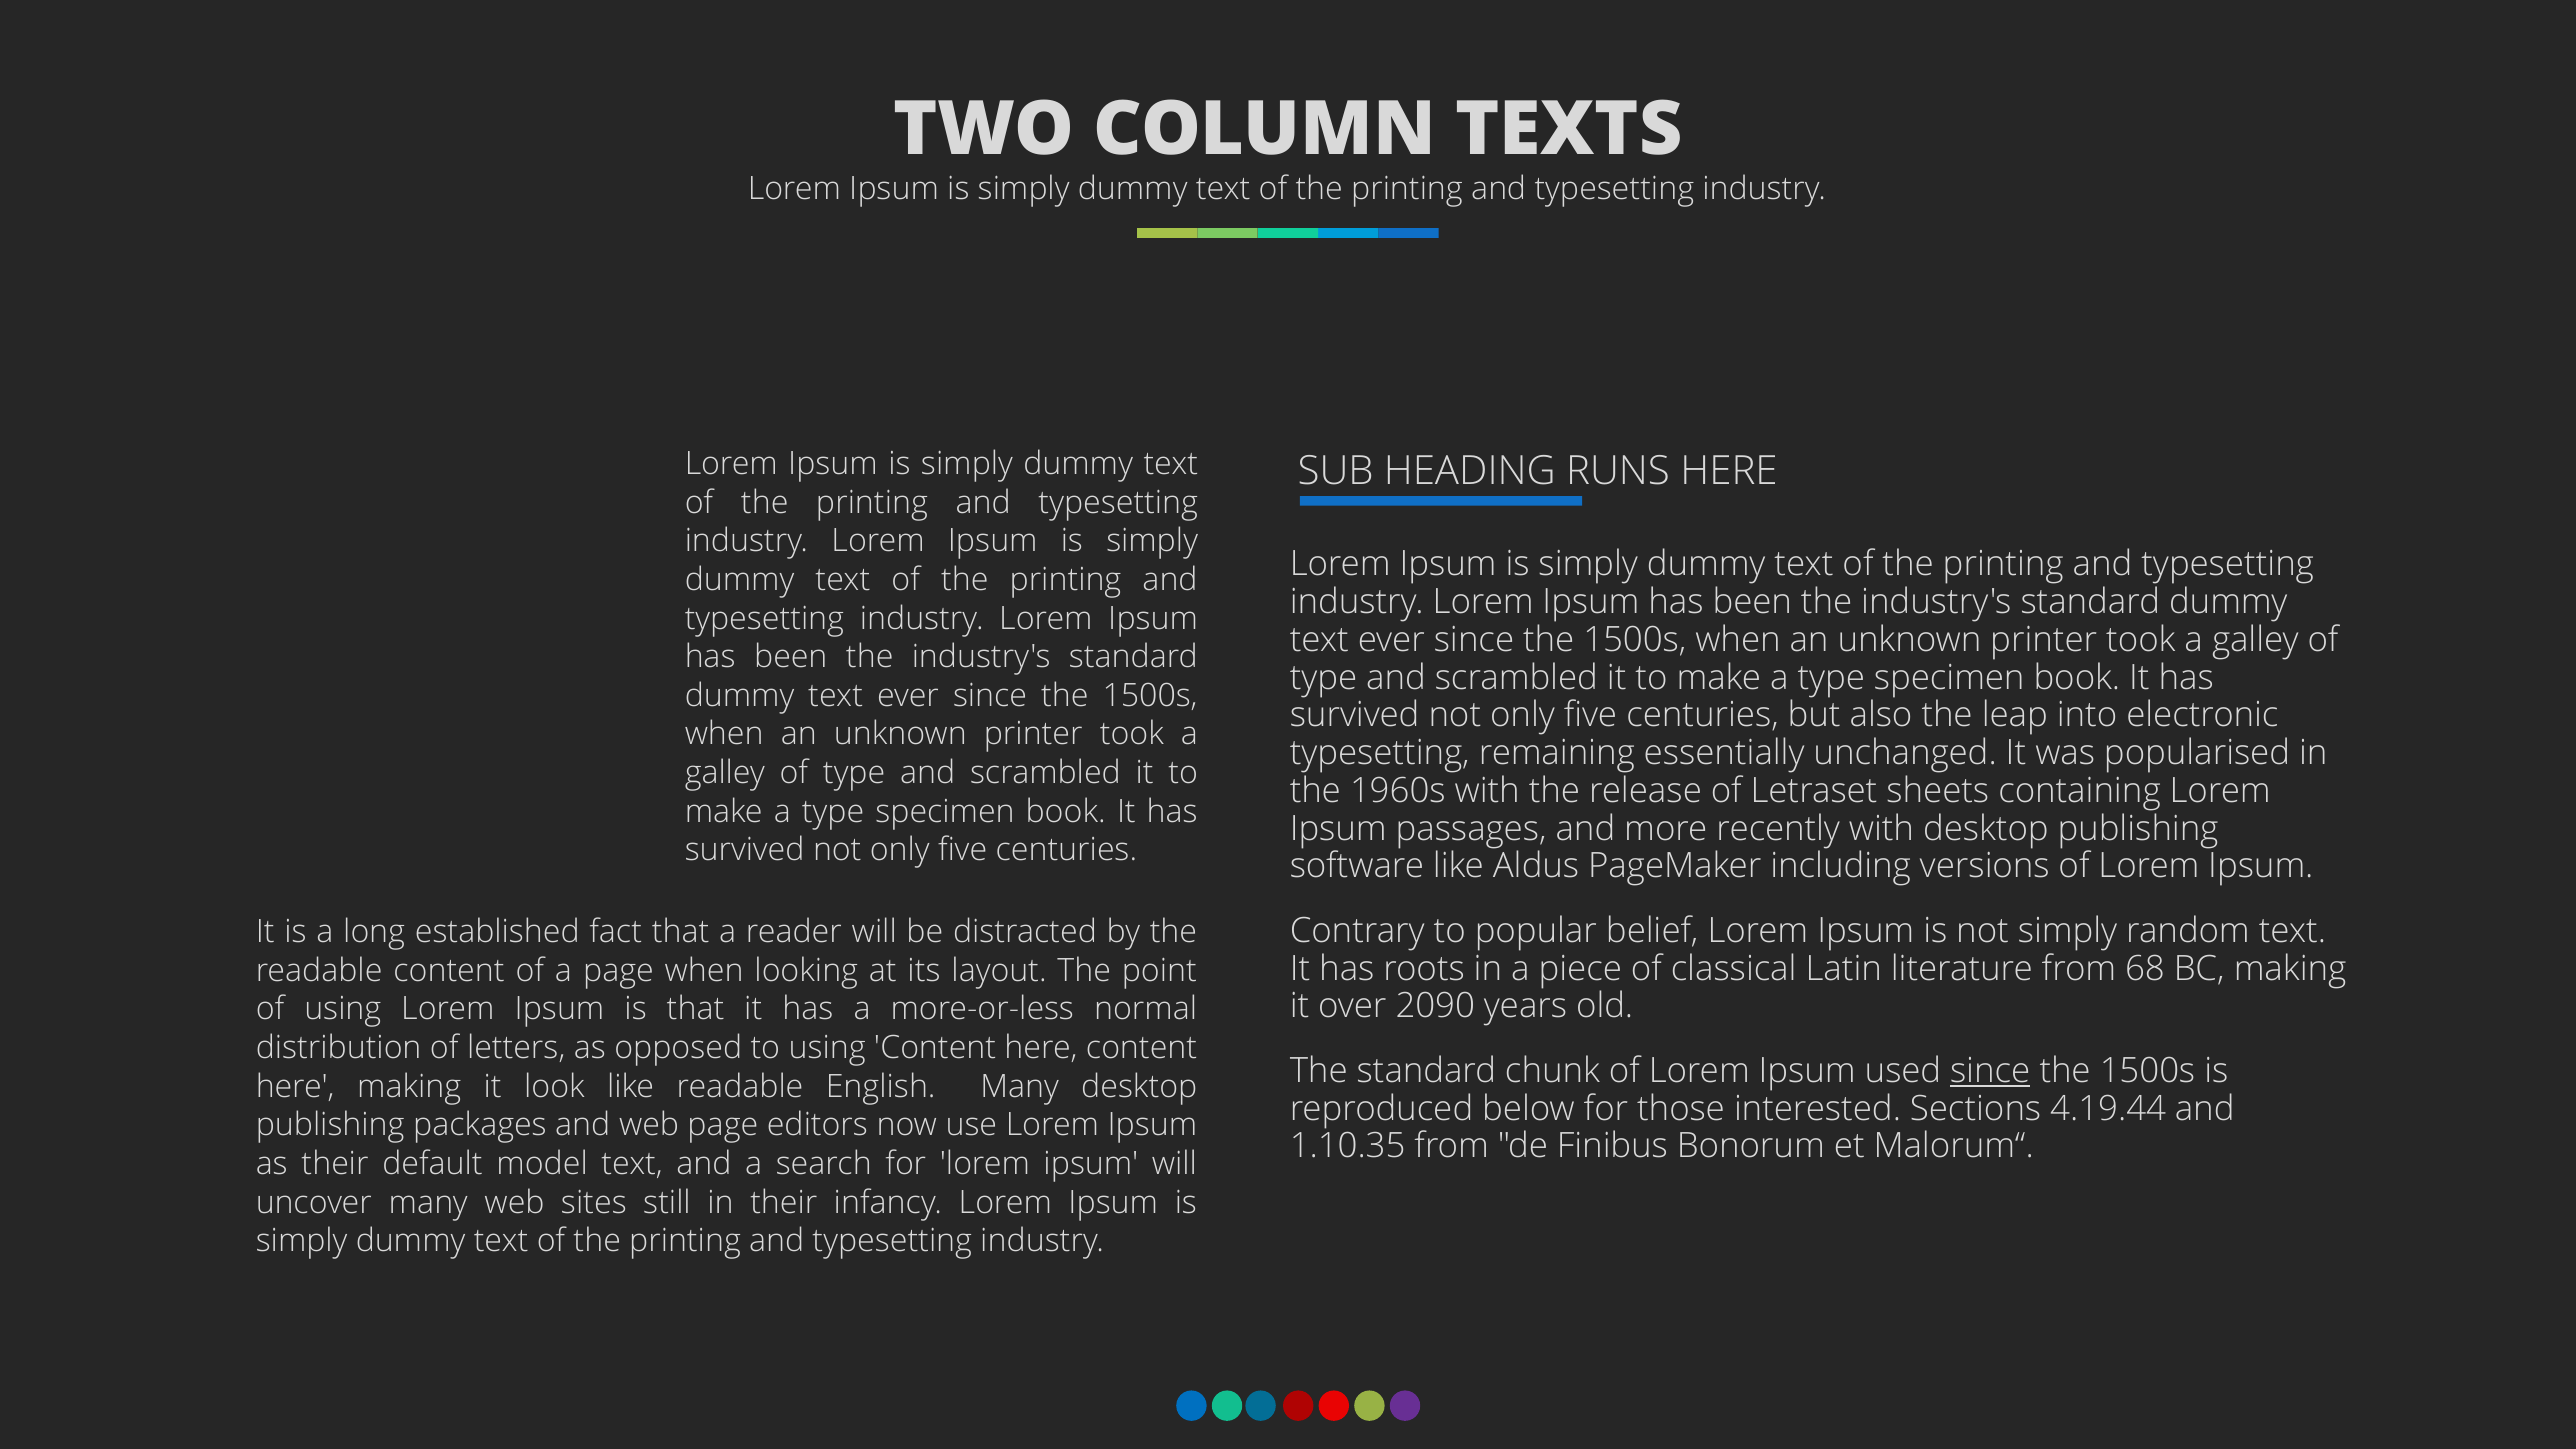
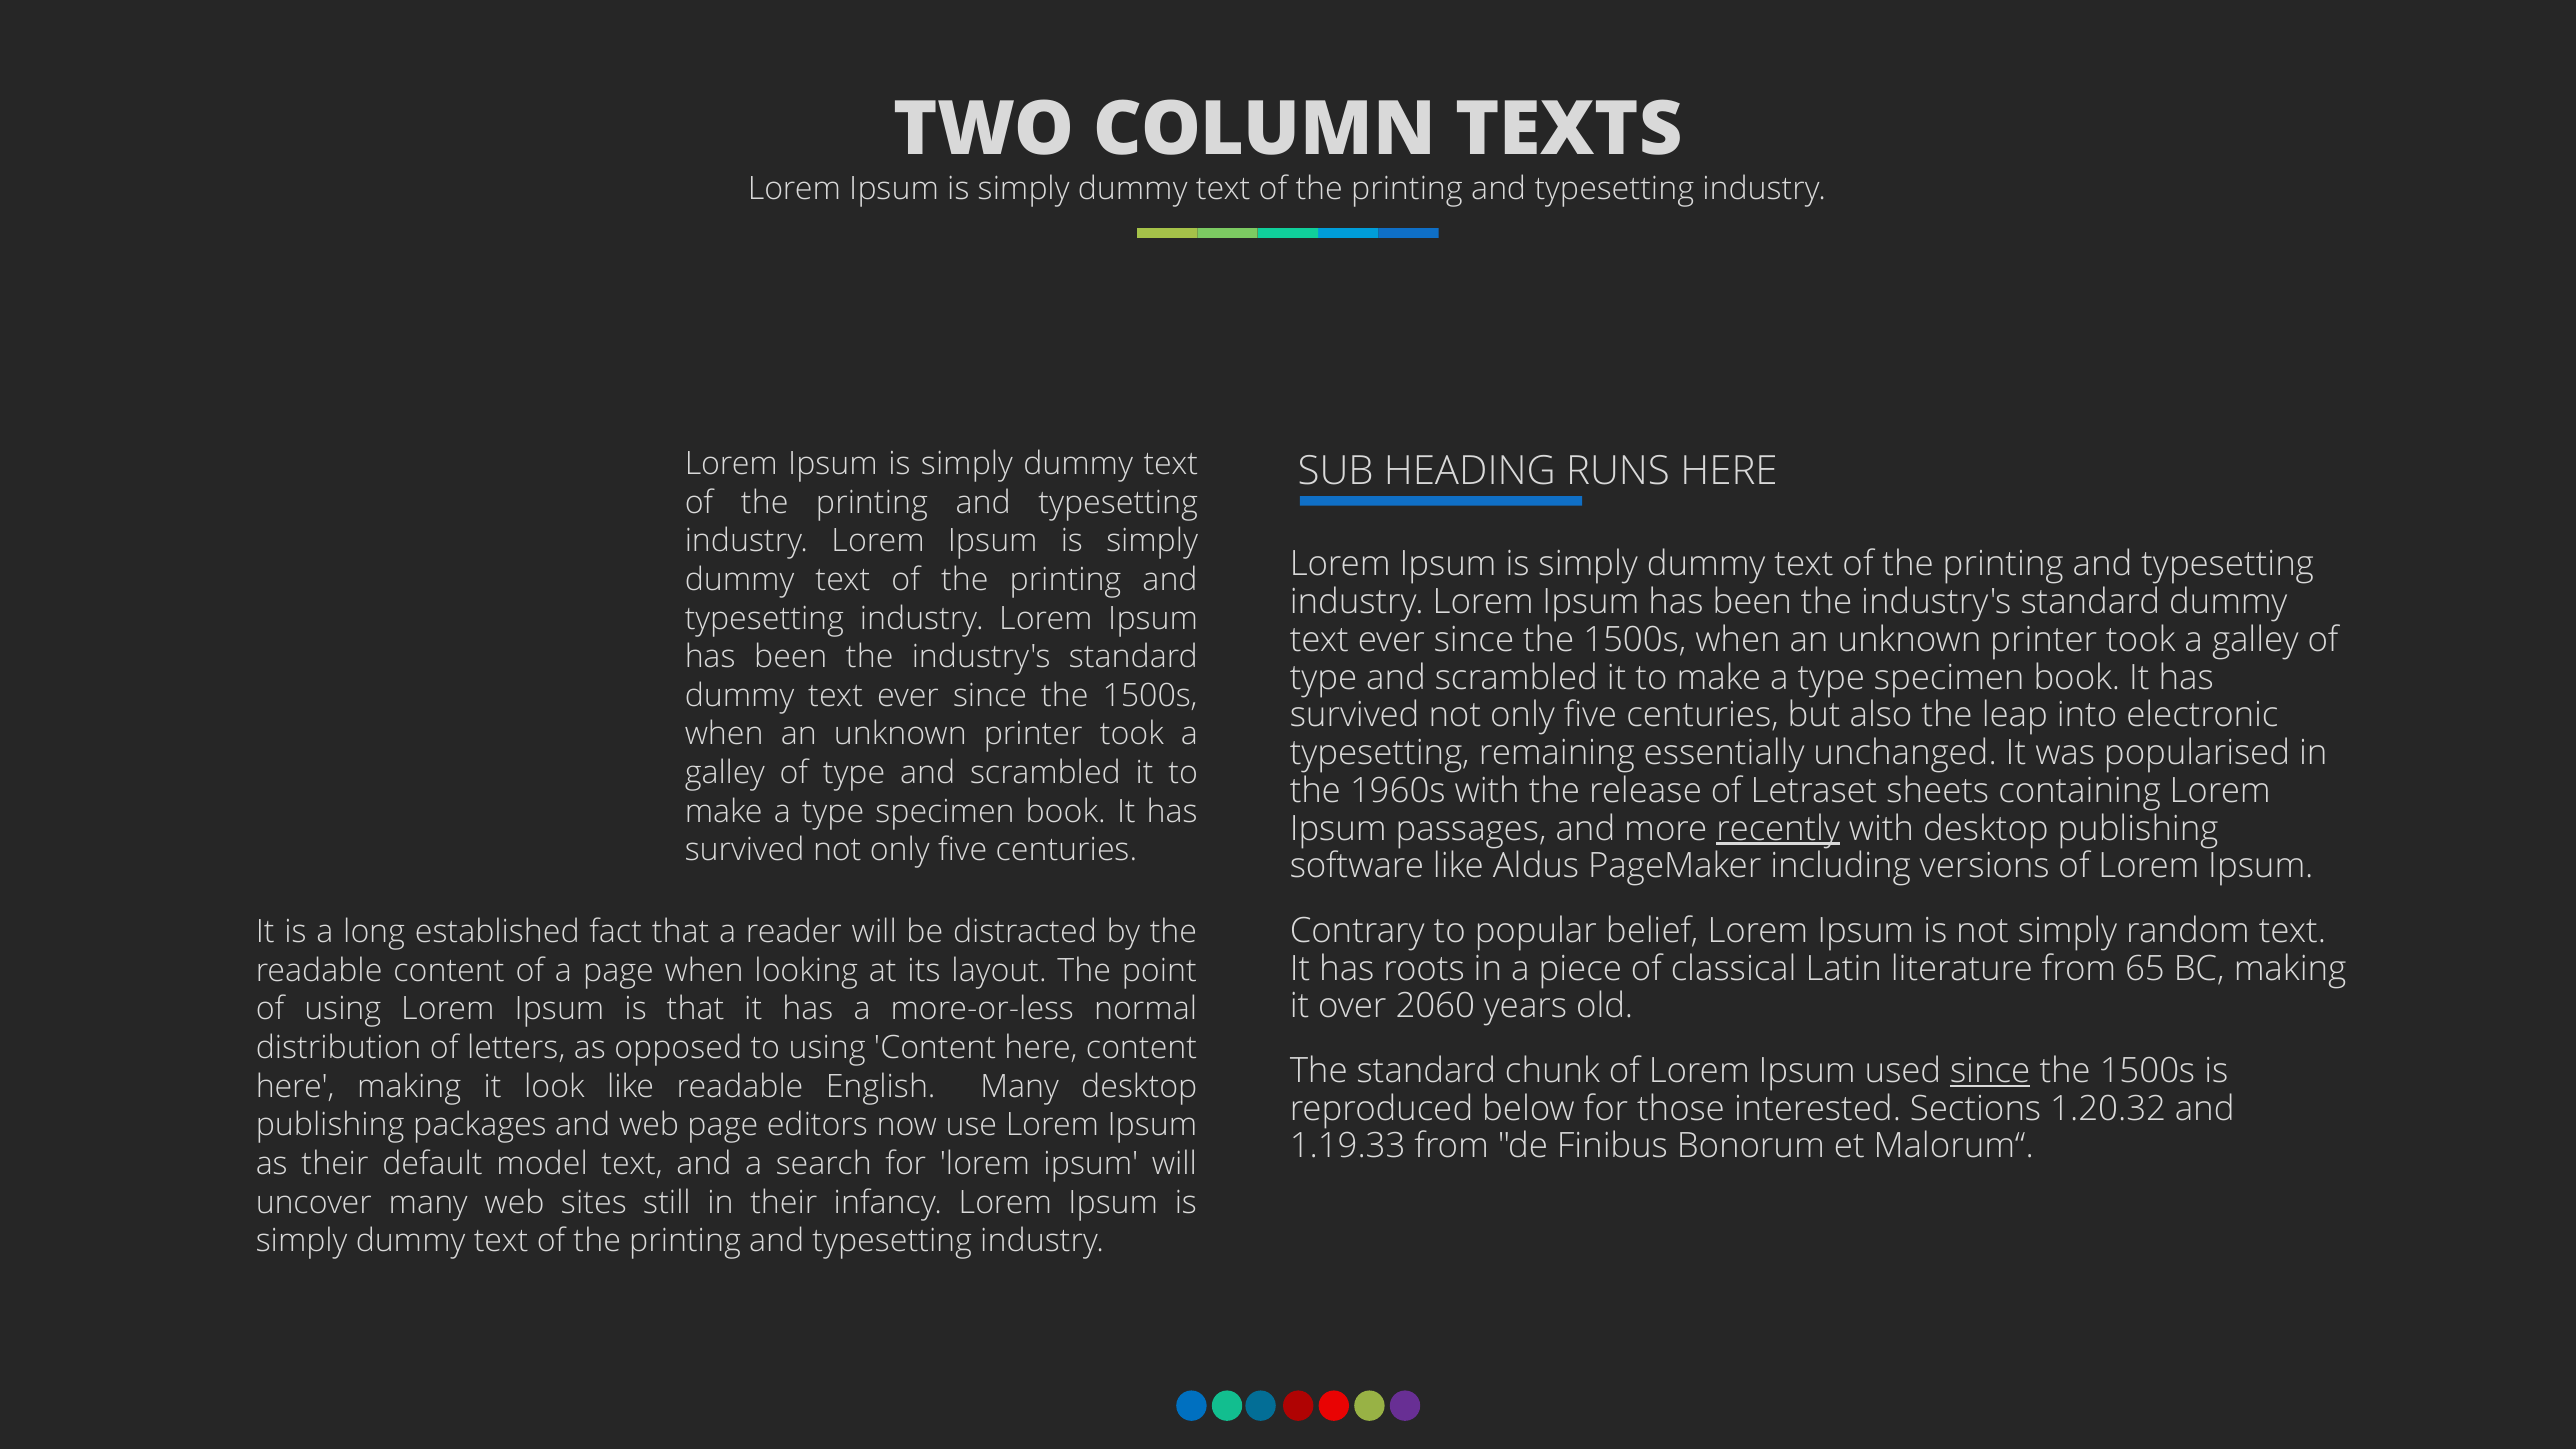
recently underline: none -> present
68: 68 -> 65
2090: 2090 -> 2060
4.19.44: 4.19.44 -> 1.20.32
1.10.35: 1.10.35 -> 1.19.33
